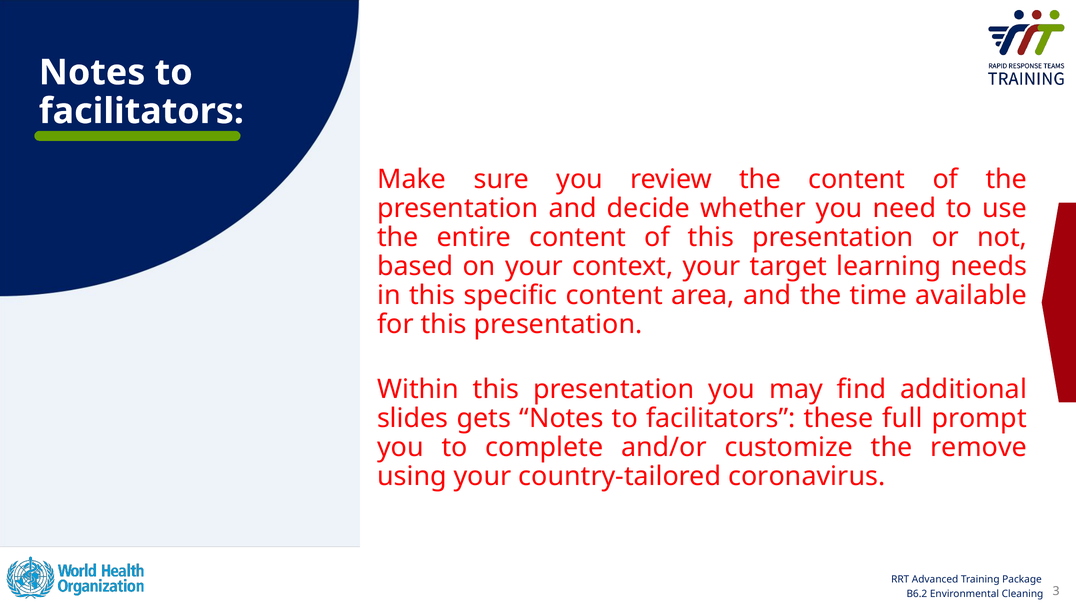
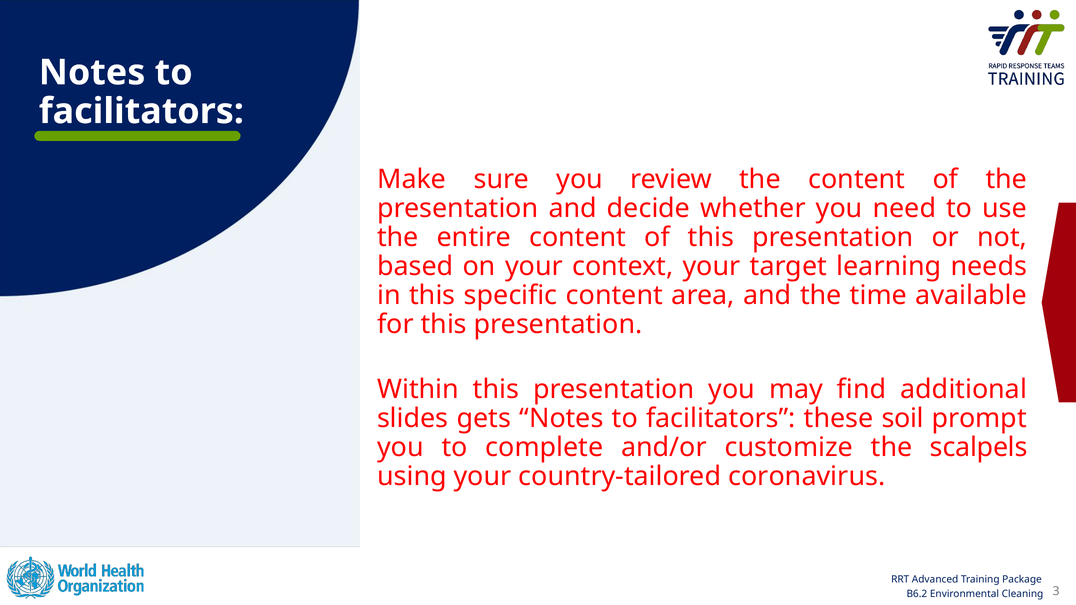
full: full -> soil
remove: remove -> scalpels
